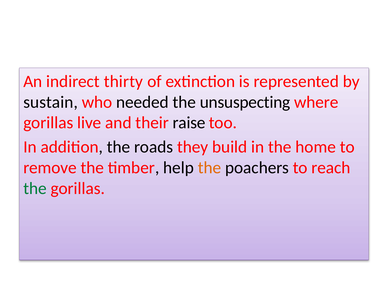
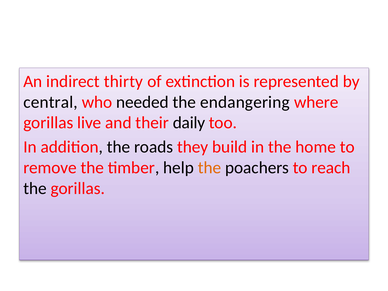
sustain: sustain -> central
unsuspecting: unsuspecting -> endangering
raise: raise -> daily
the at (35, 188) colour: green -> black
